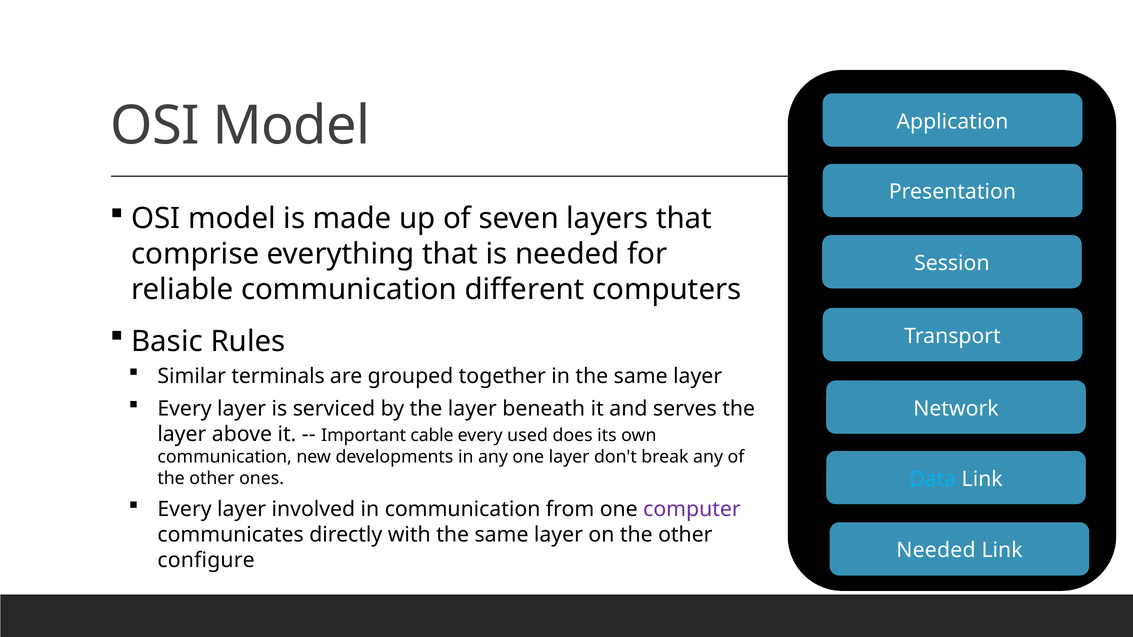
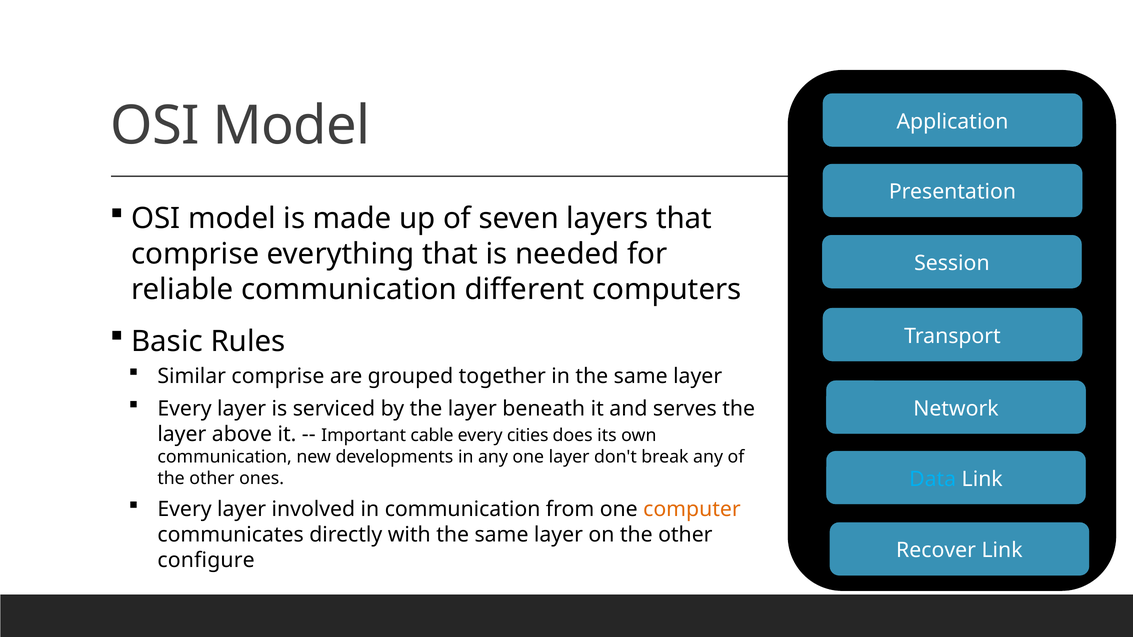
Similar terminals: terminals -> comprise
used: used -> cities
computer colour: purple -> orange
Needed at (936, 551): Needed -> Recover
